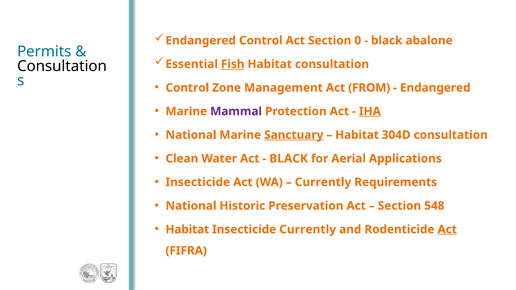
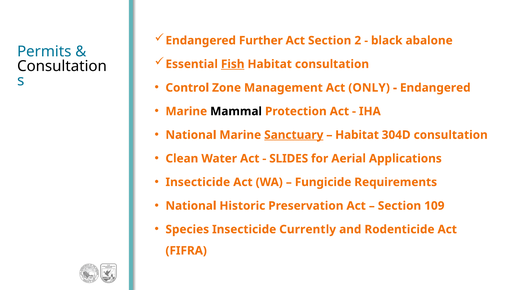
Endangered Control: Control -> Further
0: 0 -> 2
FROM: FROM -> ONLY
Mammal colour: purple -> black
IHA underline: present -> none
BLACK at (289, 159): BLACK -> SLIDES
Currently at (323, 182): Currently -> Fungicide
548: 548 -> 109
Habitat at (187, 230): Habitat -> Species
Act at (447, 230) underline: present -> none
